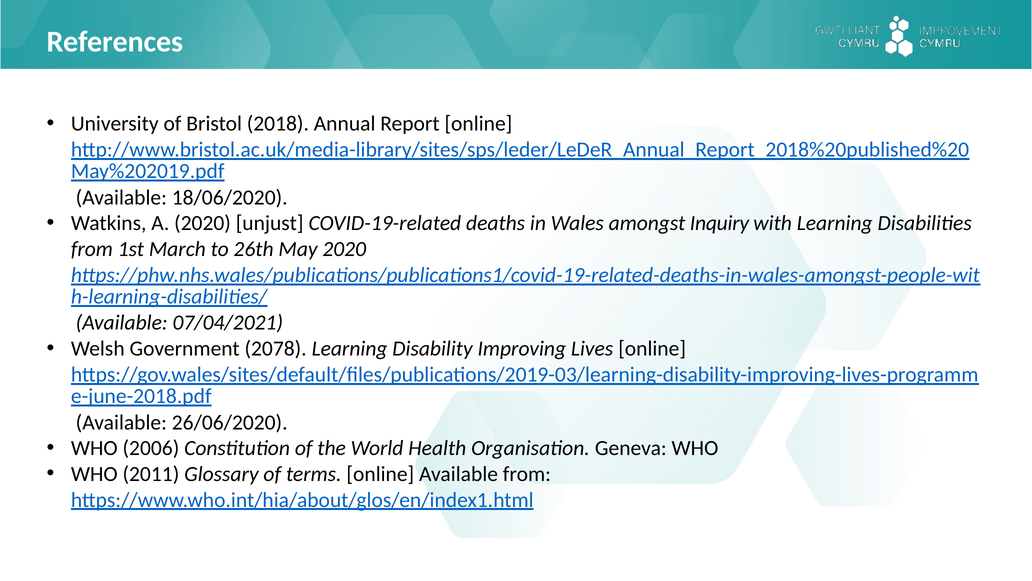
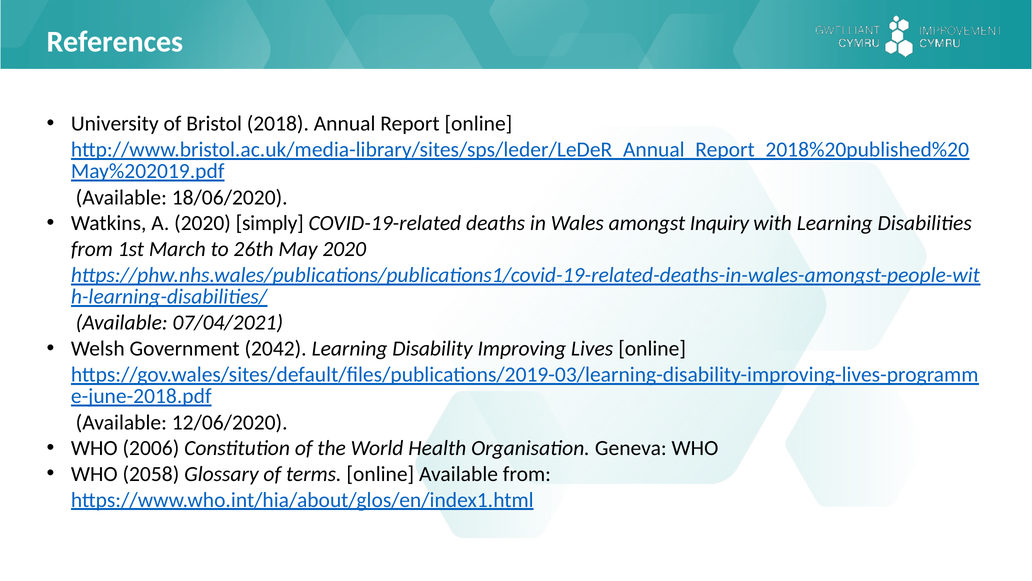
unjust: unjust -> simply
2078: 2078 -> 2042
26/06/2020: 26/06/2020 -> 12/06/2020
2011: 2011 -> 2058
